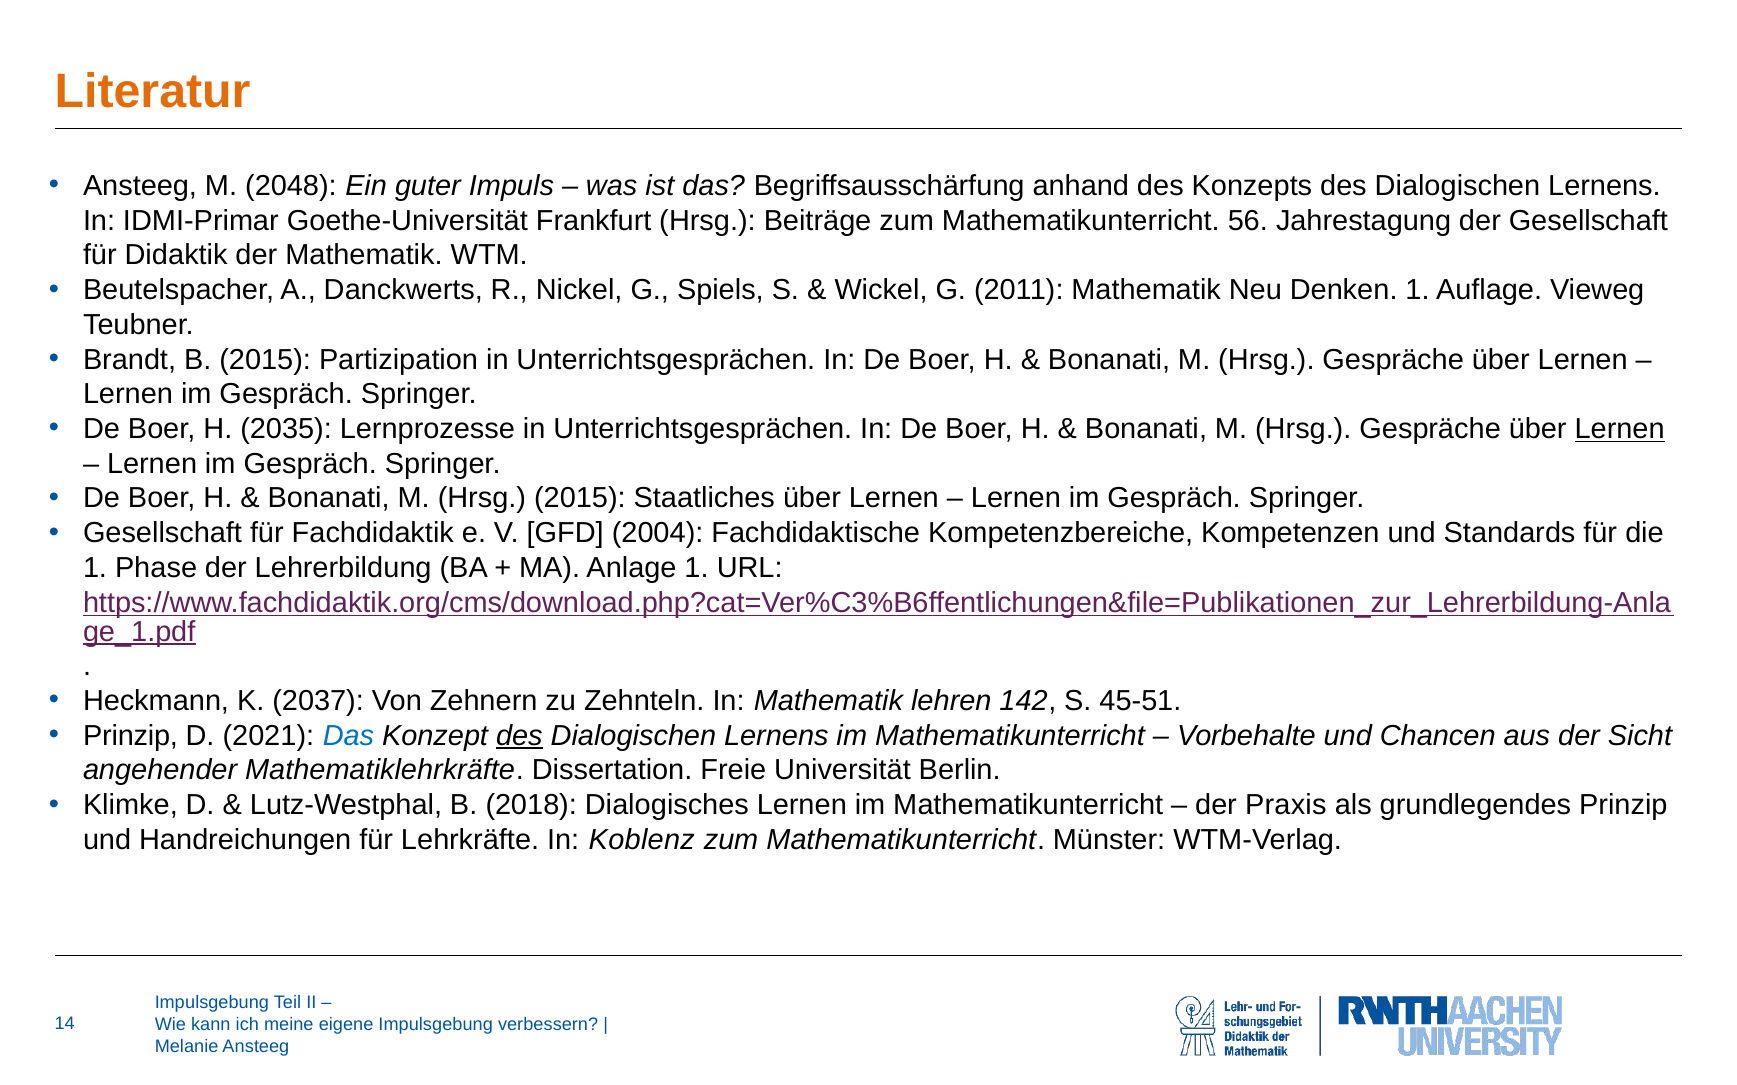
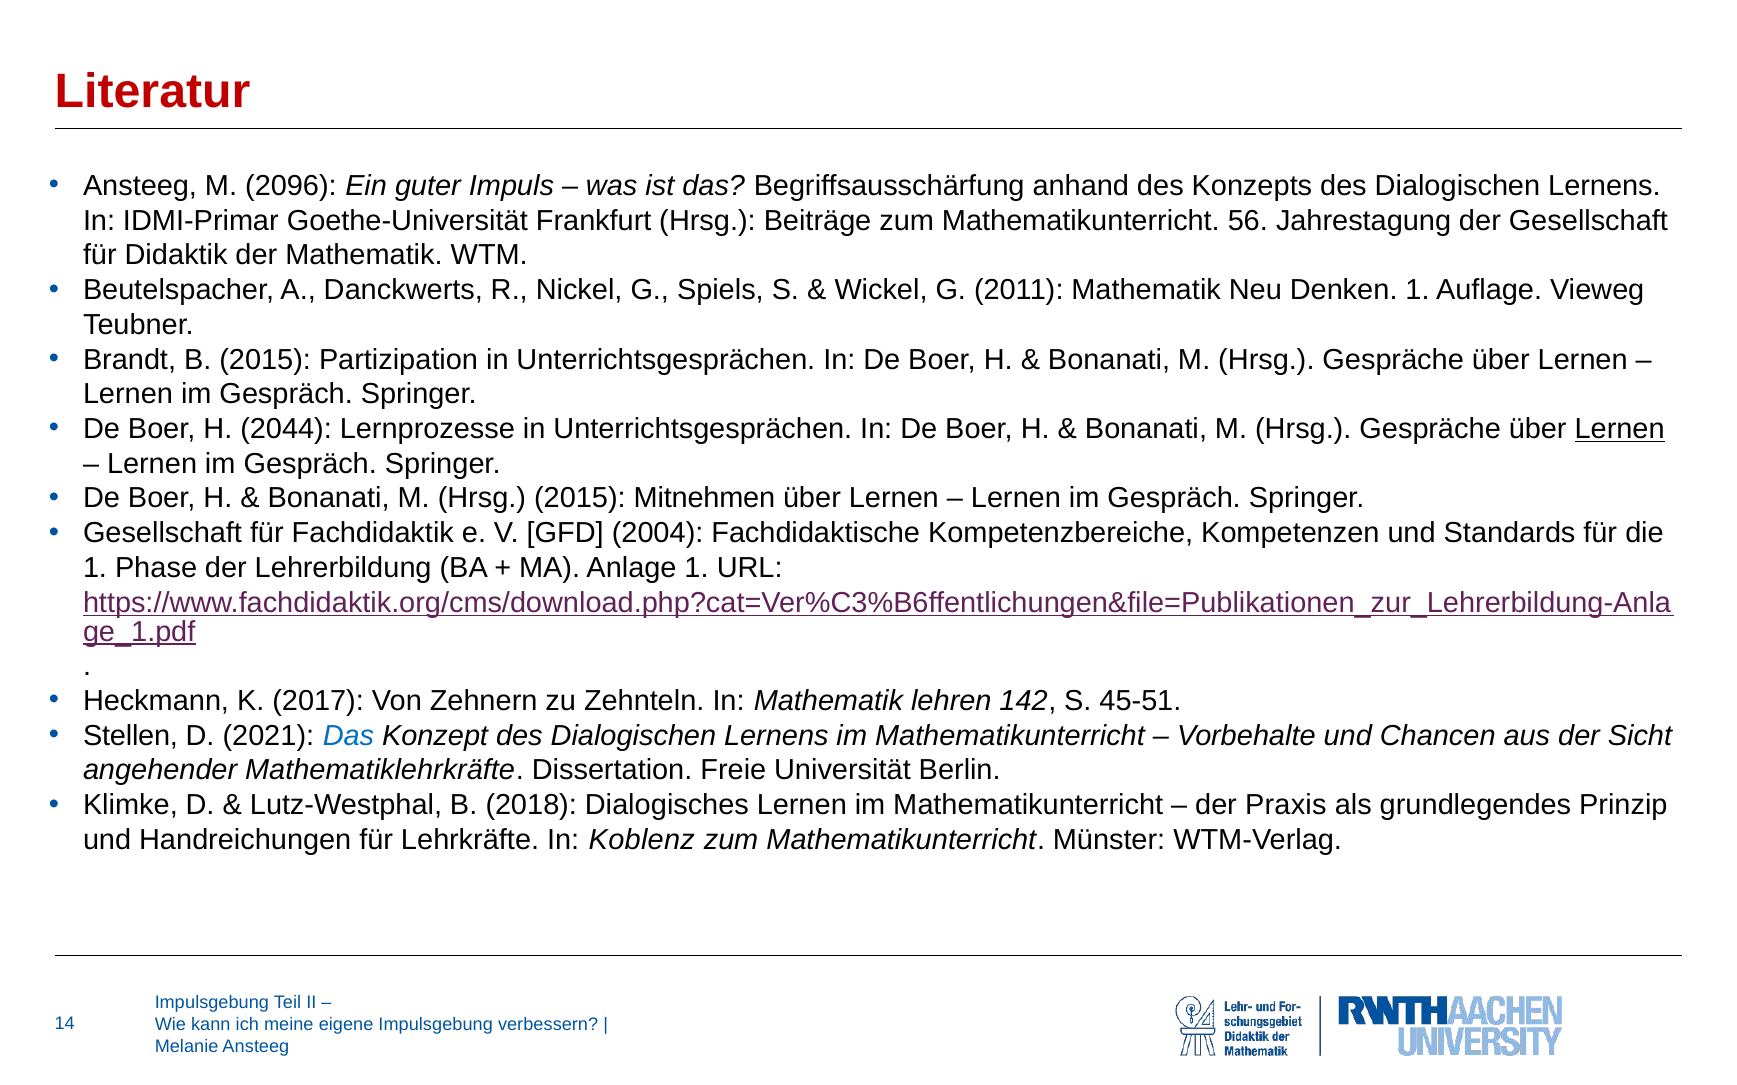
Literatur colour: orange -> red
2048: 2048 -> 2096
2035: 2035 -> 2044
Staatliches: Staatliches -> Mitnehmen
2037: 2037 -> 2017
Prinzip at (131, 736): Prinzip -> Stellen
des at (519, 736) underline: present -> none
